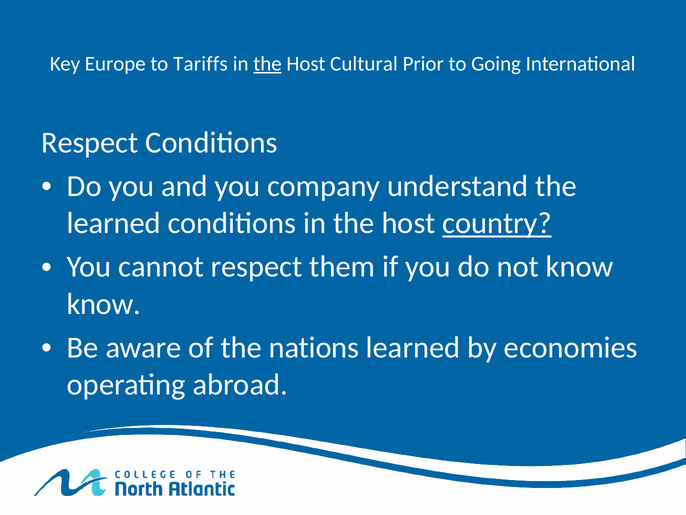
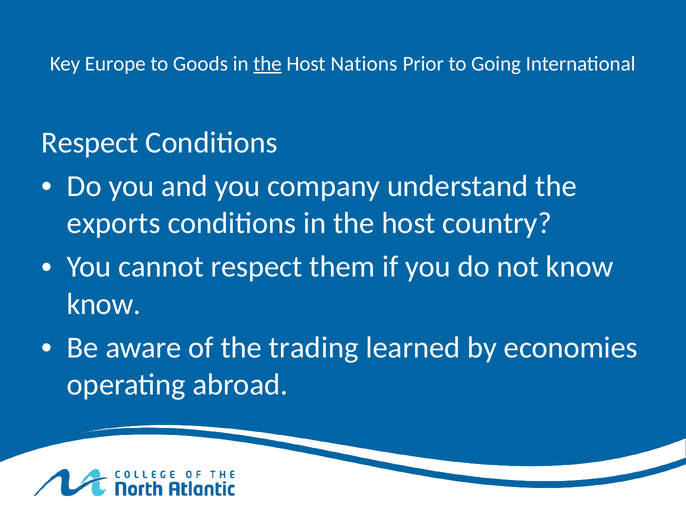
Tariffs: Tariffs -> Goods
Cultural: Cultural -> Nations
learned at (114, 223): learned -> exports
country underline: present -> none
nations: nations -> trading
